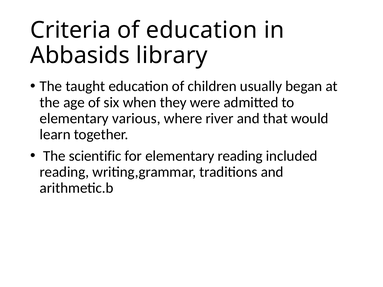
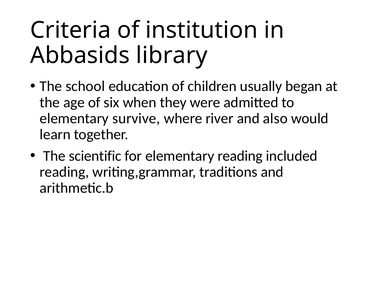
of education: education -> institution
taught: taught -> school
various: various -> survive
that: that -> also
